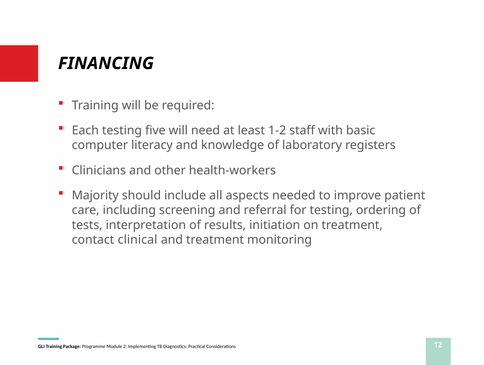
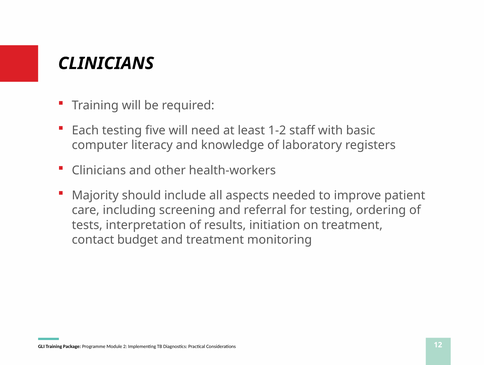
FINANCING at (106, 63): FINANCING -> CLINICIANS
clinical: clinical -> budget
